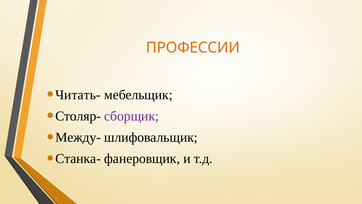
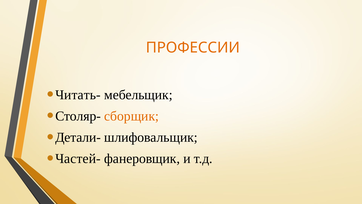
сборщик colour: purple -> orange
Между-: Между- -> Детали-
Станка-: Станка- -> Частей-
